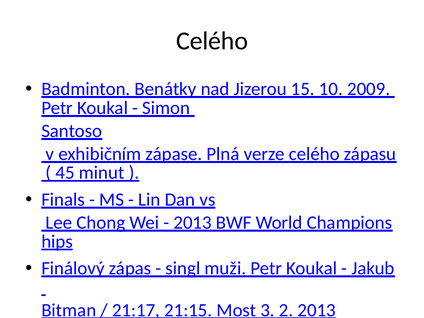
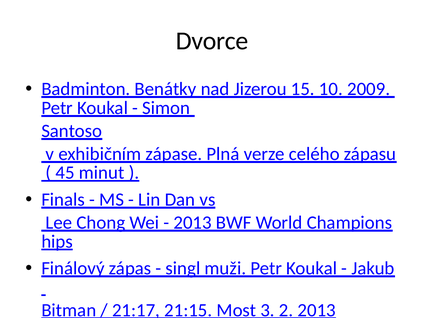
Celého at (212, 41): Celého -> Dvorce
